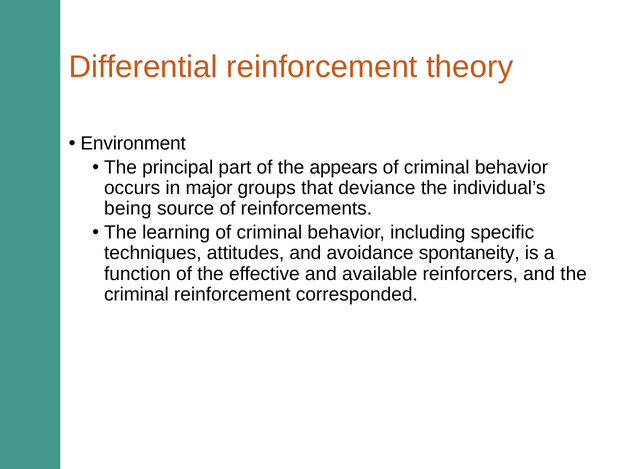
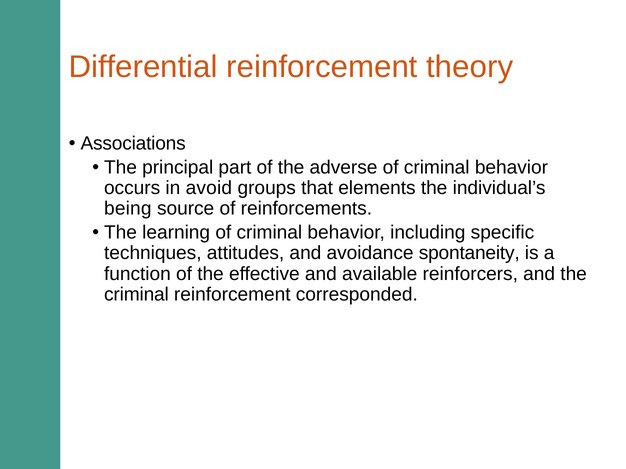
Environment: Environment -> Associations
appears: appears -> adverse
major: major -> avoid
deviance: deviance -> elements
